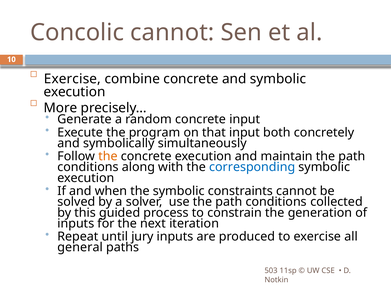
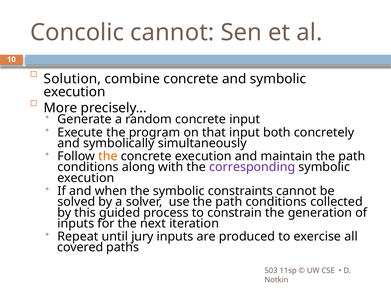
Exercise at (72, 79): Exercise -> Solution
corresponding colour: blue -> purple
general: general -> covered
